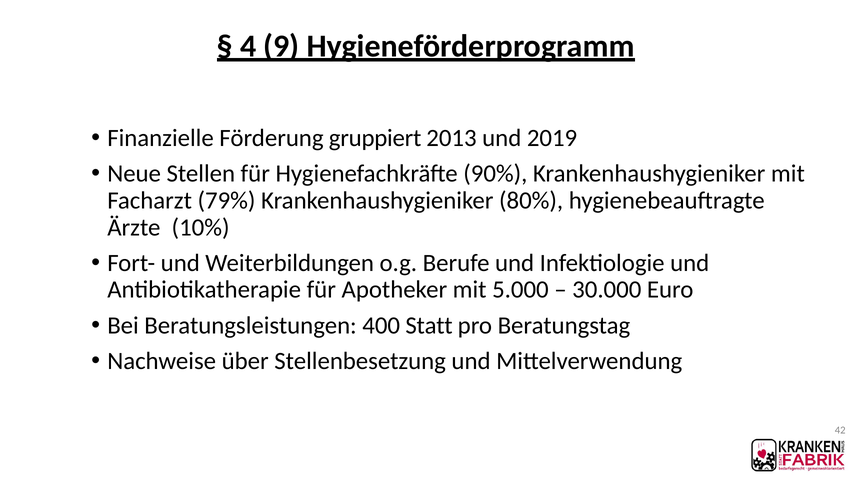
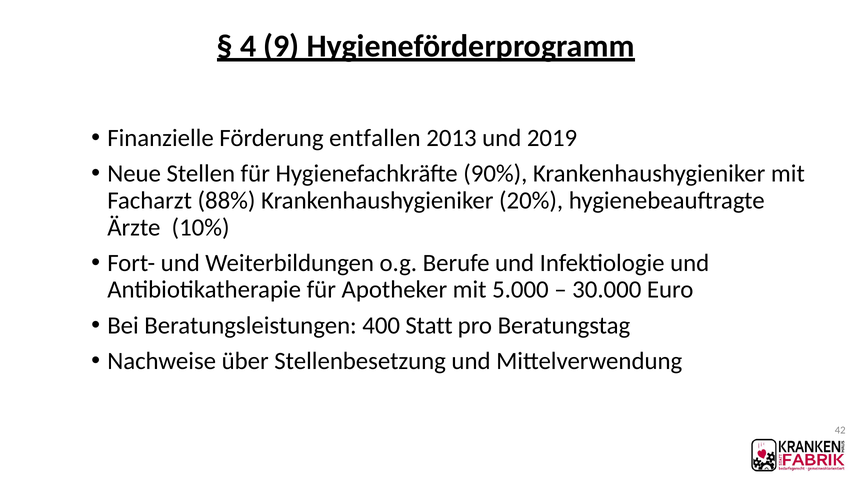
gruppiert: gruppiert -> entfallen
79%: 79% -> 88%
80%: 80% -> 20%
